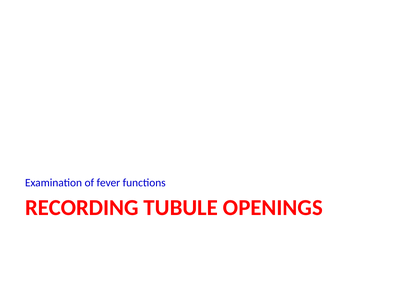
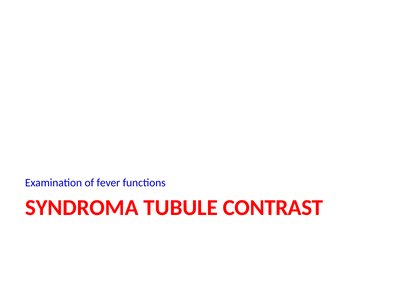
RECORDING: RECORDING -> SYNDROMA
OPENINGS: OPENINGS -> CONTRAST
